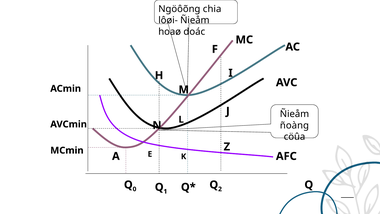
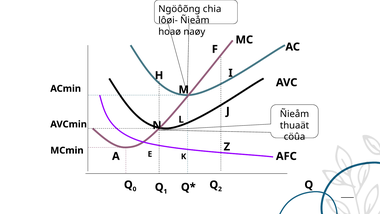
doác: doác -> naøy
ñoàng: ñoàng -> thuaät
